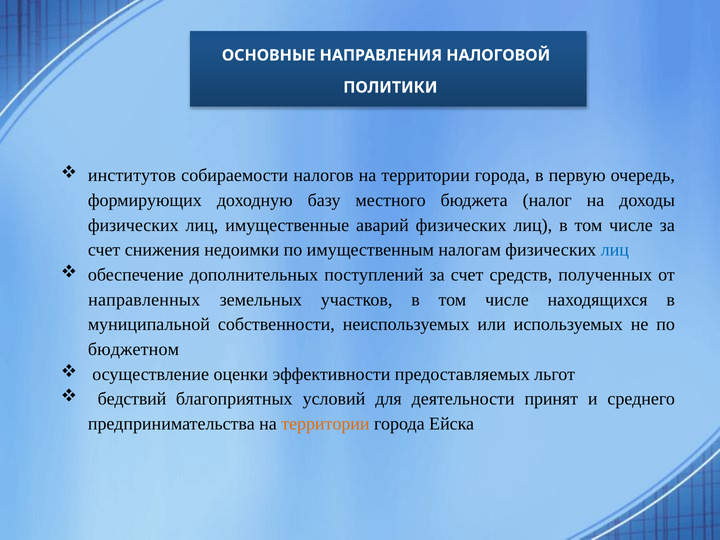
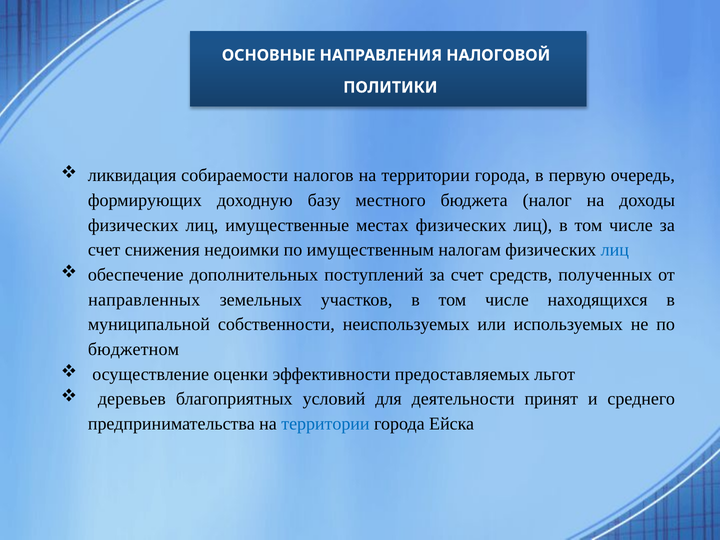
институтов: институтов -> ликвидация
аварий: аварий -> местах
бедствий: бедствий -> деревьев
территории at (325, 424) colour: orange -> blue
